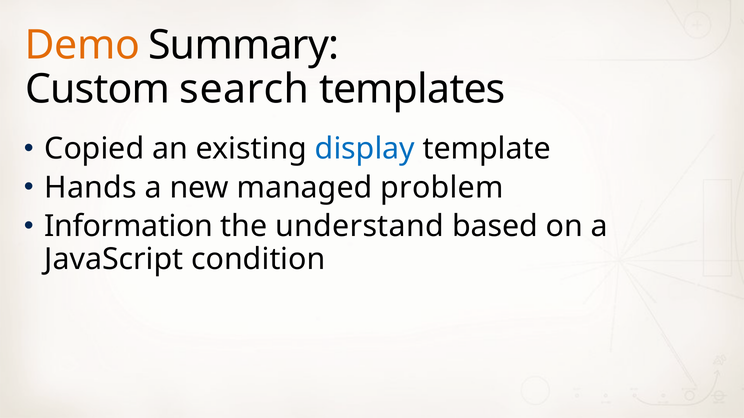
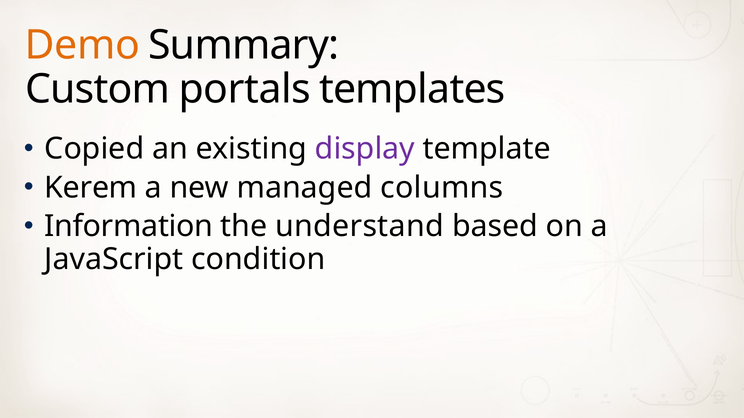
search: search -> portals
display colour: blue -> purple
Hands: Hands -> Kerem
problem: problem -> columns
